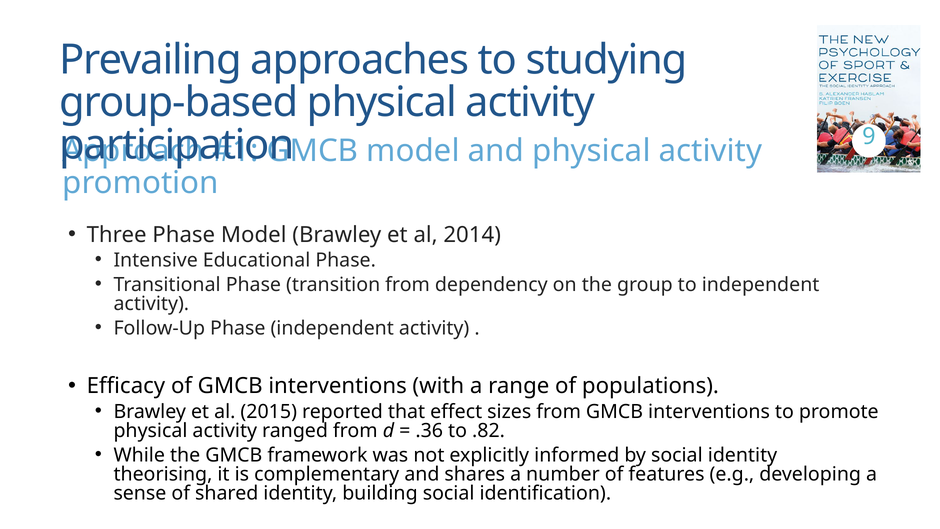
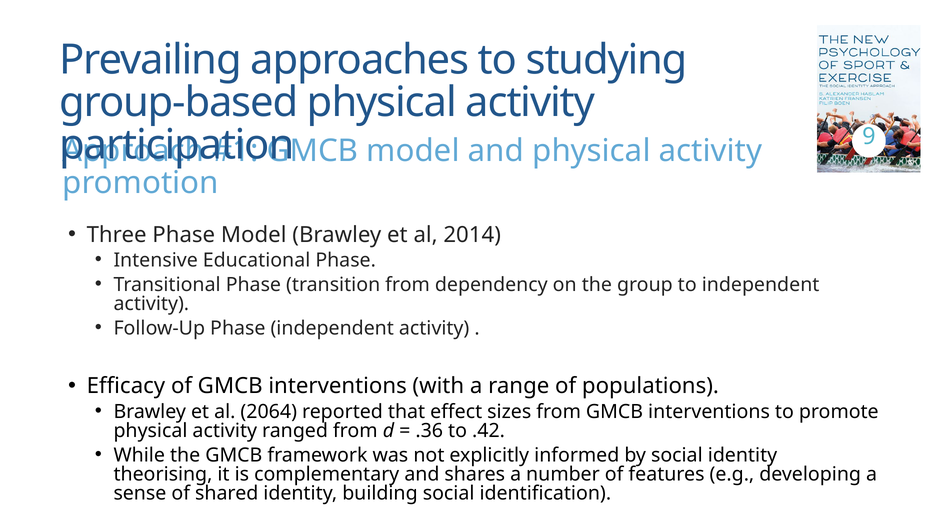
2015: 2015 -> 2064
.82: .82 -> .42
